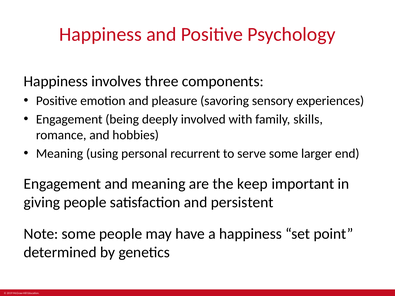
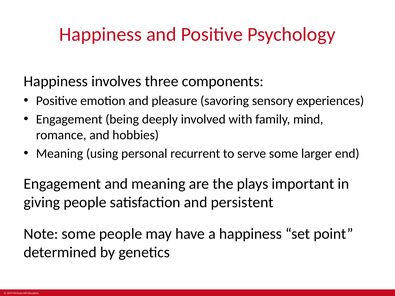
skills: skills -> mind
keep: keep -> plays
